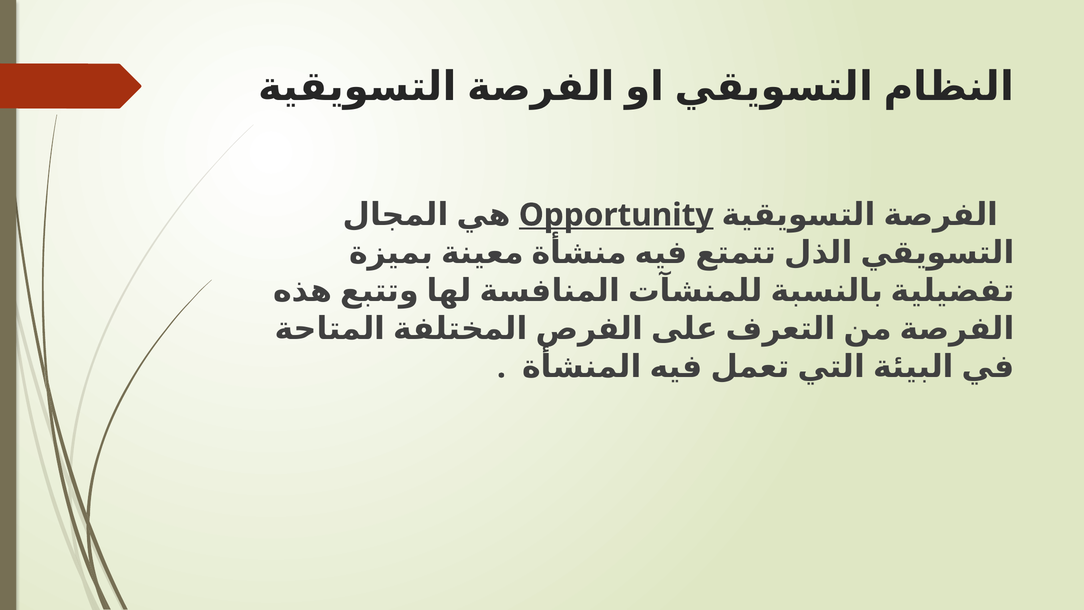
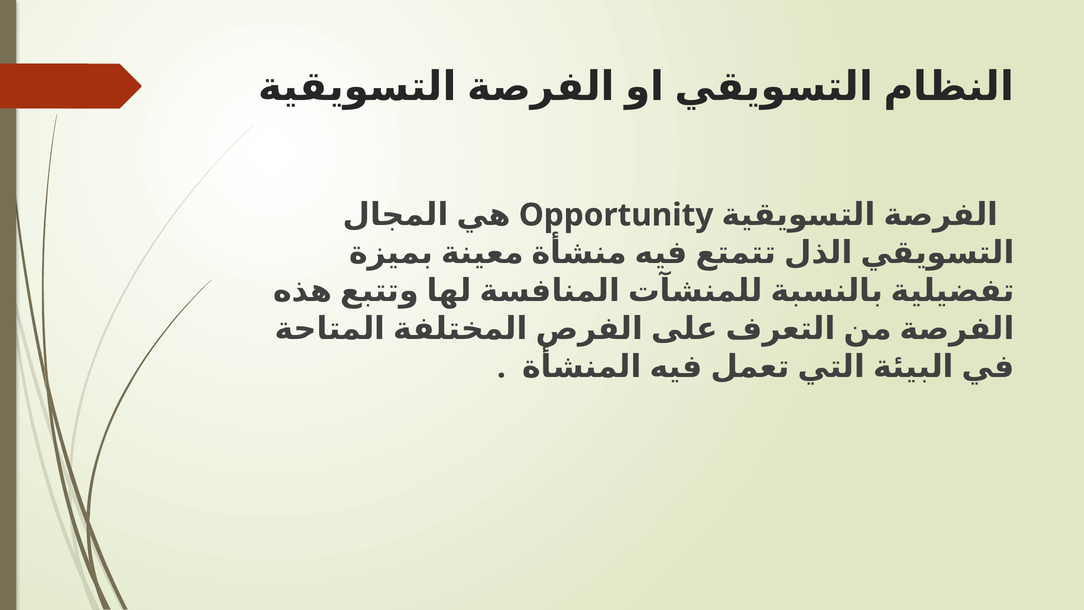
Opportunity underline: present -> none
